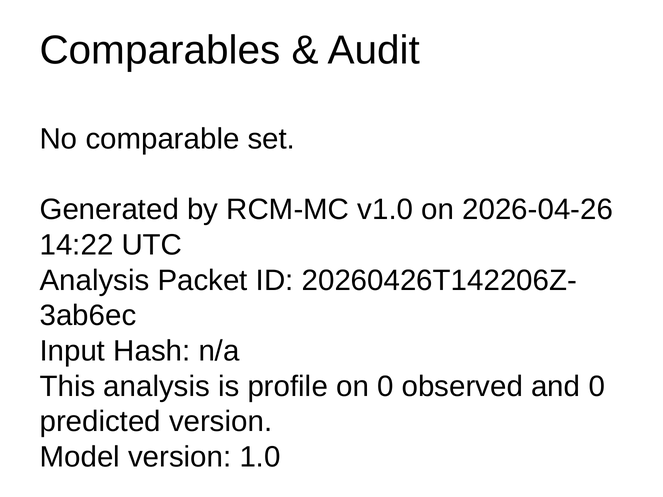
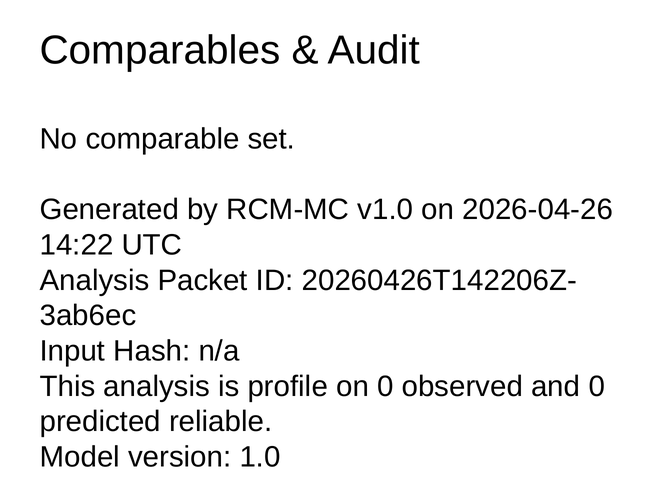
predicted version: version -> reliable
